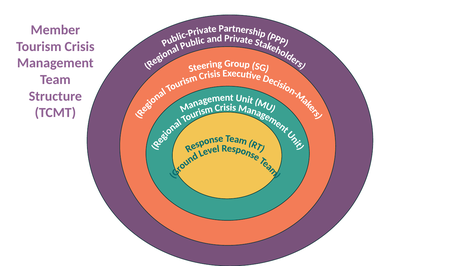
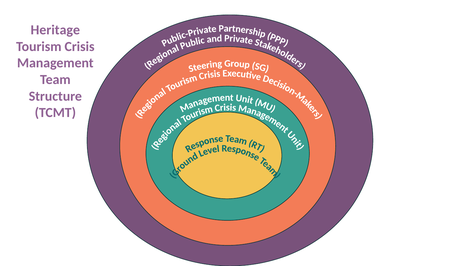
Member: Member -> Heritage
